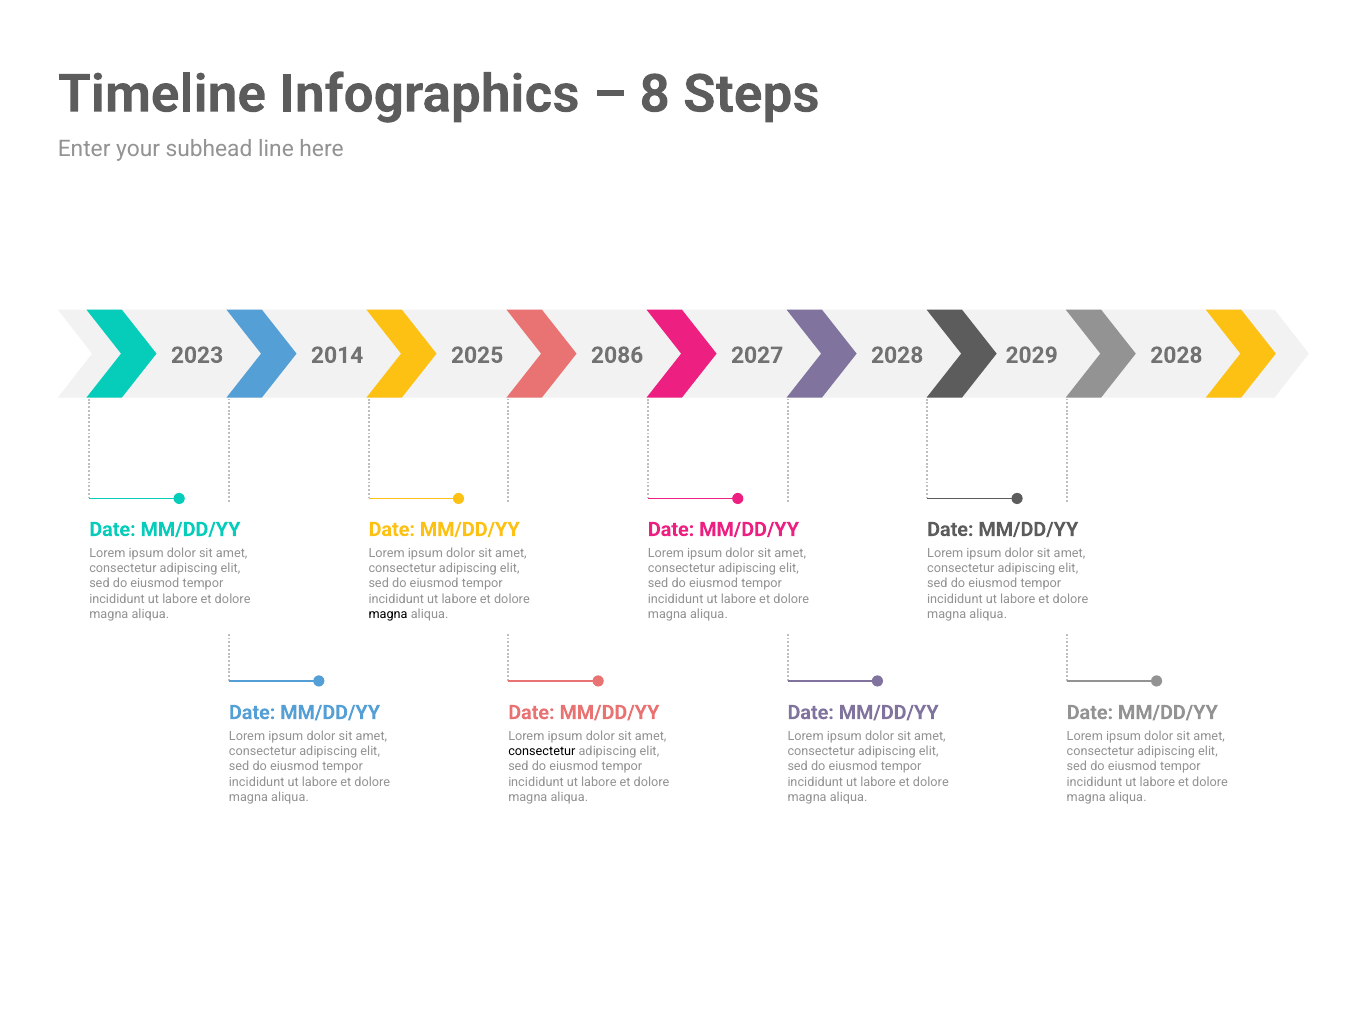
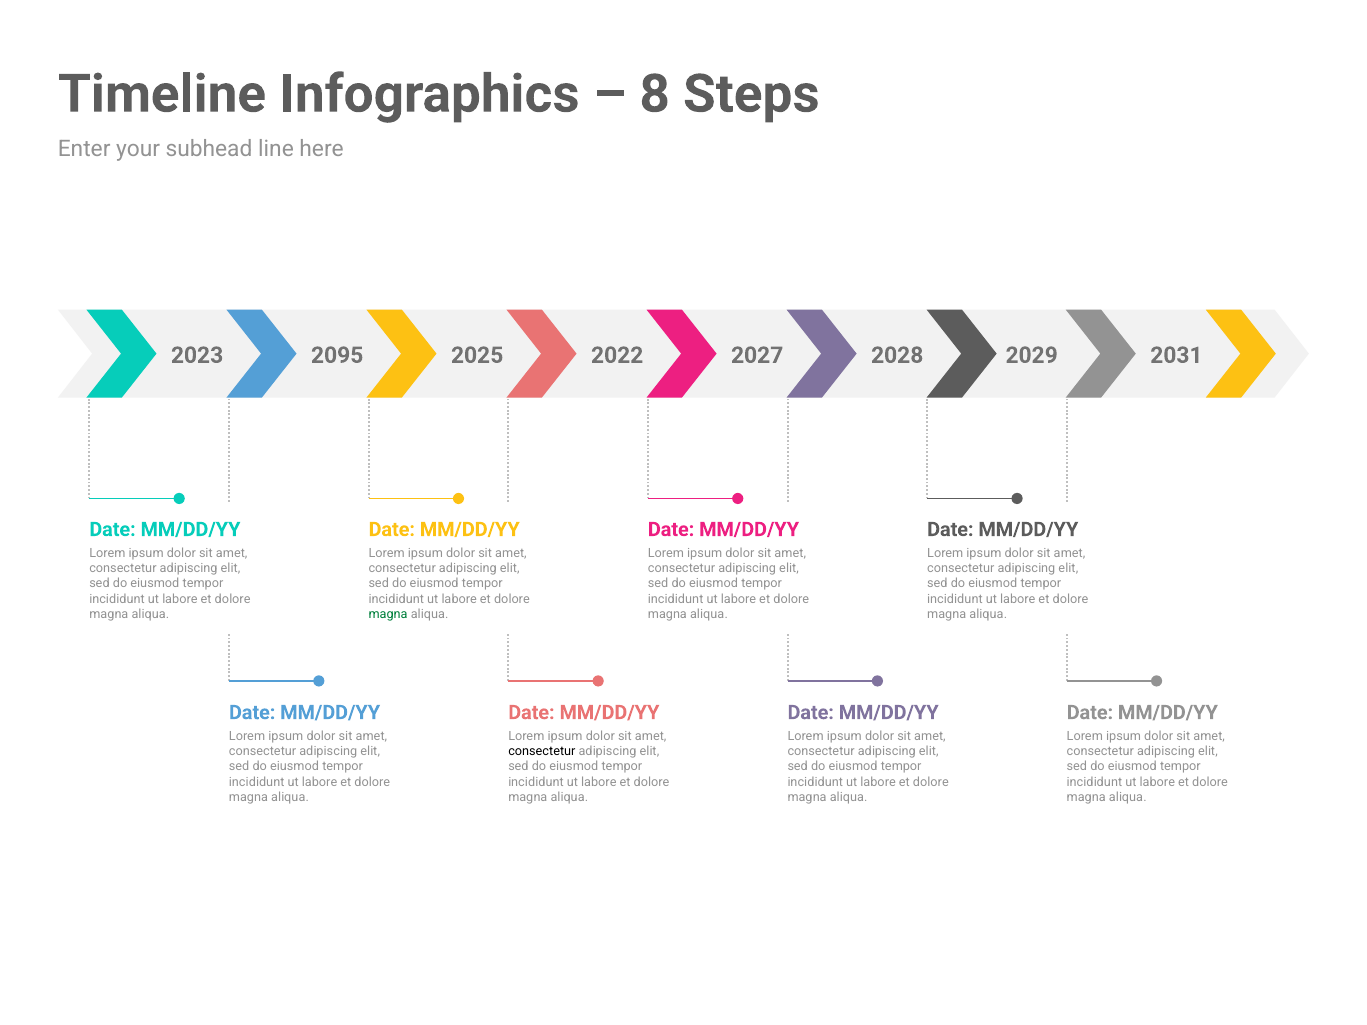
2014: 2014 -> 2095
2086: 2086 -> 2022
2029 2028: 2028 -> 2031
magna at (388, 615) colour: black -> green
